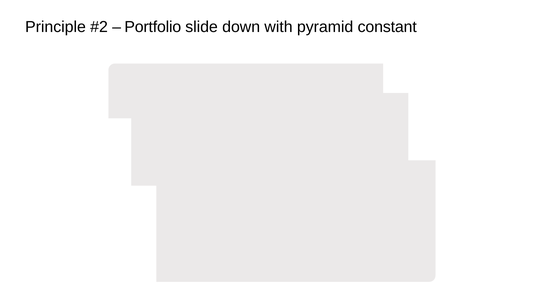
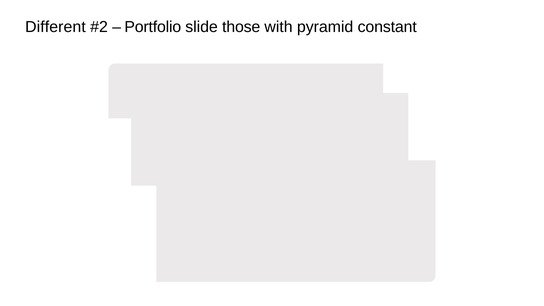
Principle: Principle -> Different
down: down -> those
